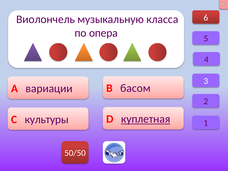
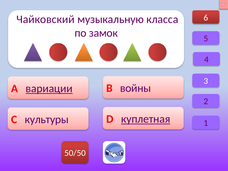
Виолончель: Виолончель -> Чайковский
опера: опера -> замок
басом: басом -> войны
вариации underline: none -> present
